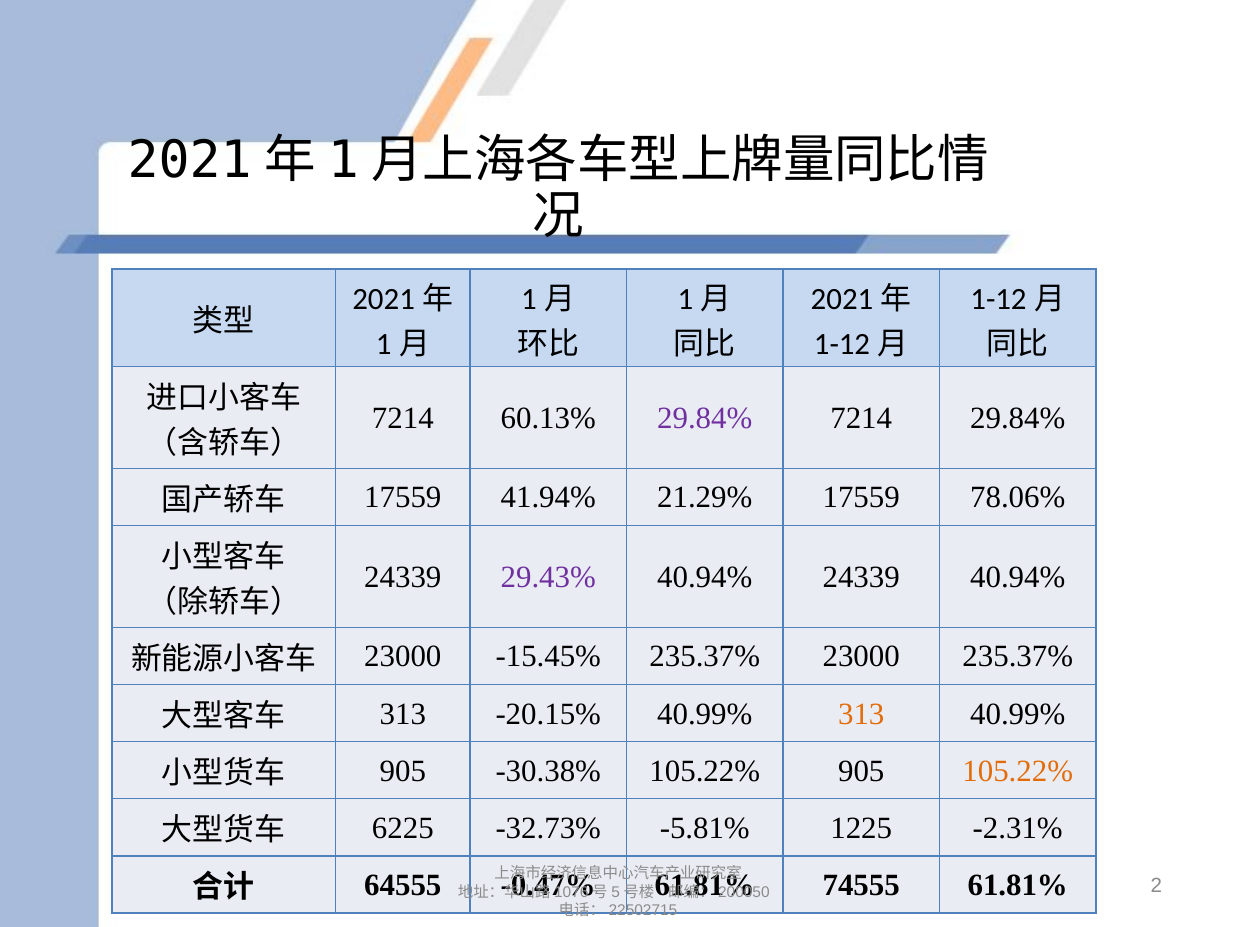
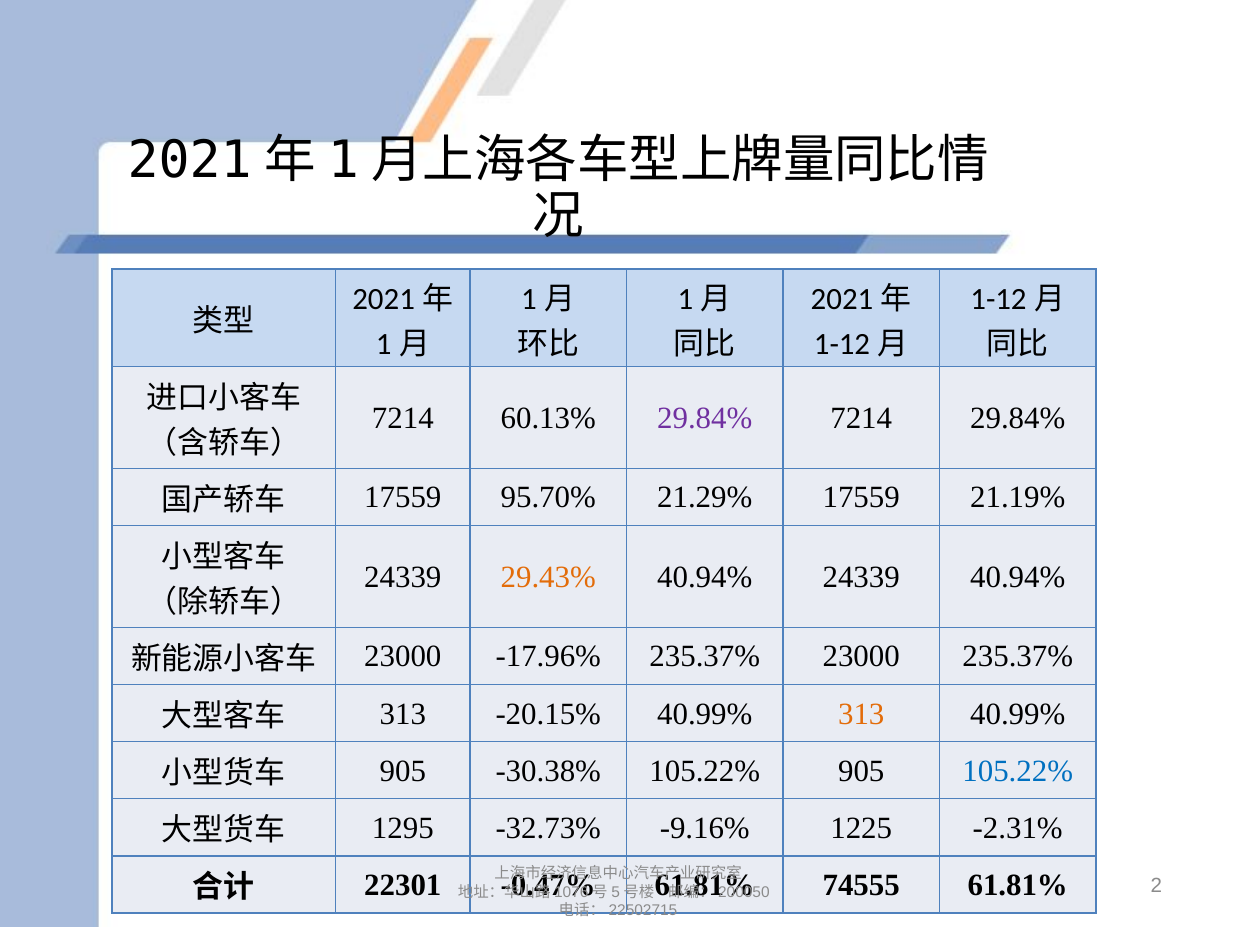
41.94%: 41.94% -> 95.70%
78.06%: 78.06% -> 21.19%
29.43% colour: purple -> orange
-15.45%: -15.45% -> -17.96%
105.22% at (1018, 771) colour: orange -> blue
6225: 6225 -> 1295
-5.81%: -5.81% -> -9.16%
64555: 64555 -> 22301
